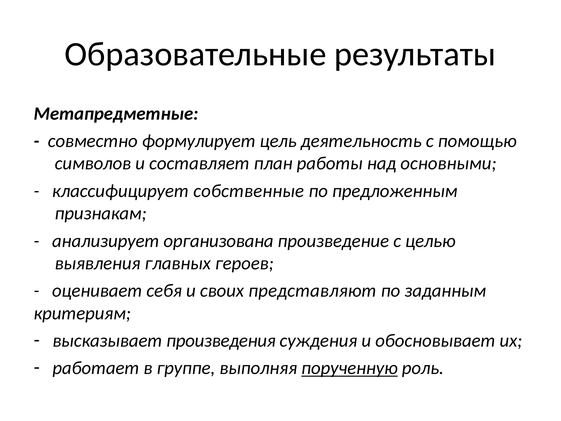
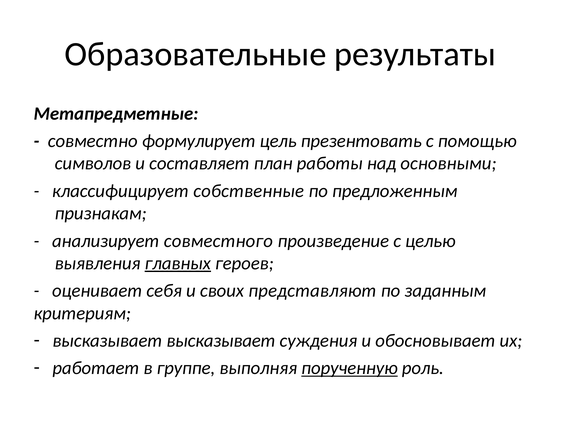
деятельность: деятельность -> презентовать
организована: организована -> совместного
главных underline: none -> present
высказывает произведения: произведения -> высказывает
